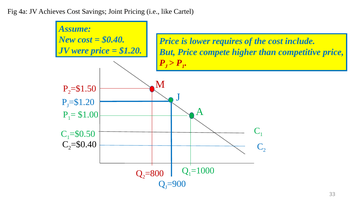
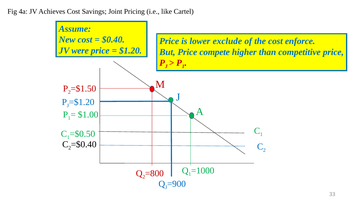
requires: requires -> exclude
include: include -> enforce
